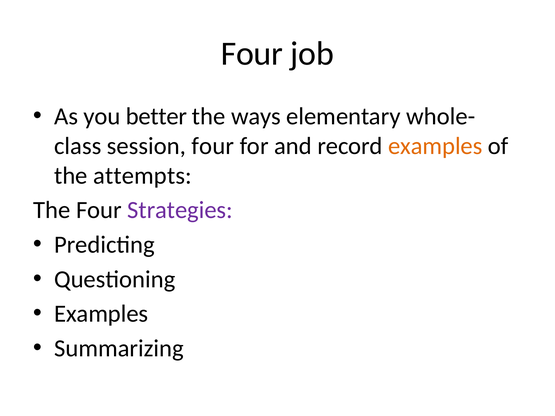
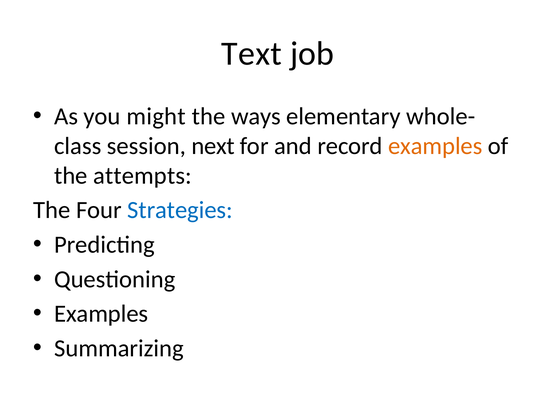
Four at (252, 54): Four -> Text
better: better -> might
session four: four -> next
Strategies colour: purple -> blue
